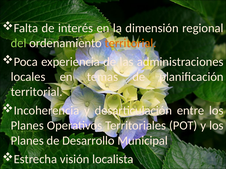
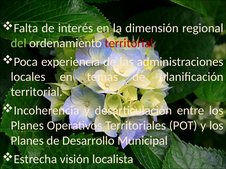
territorial at (131, 43) colour: orange -> red
